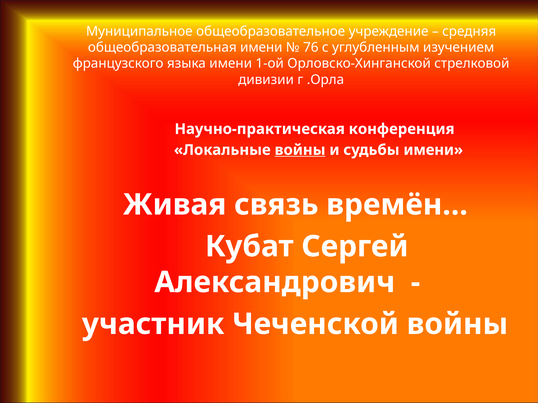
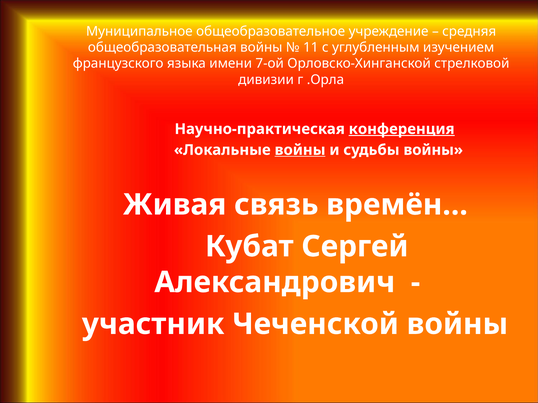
общеобразовательная имени: имени -> войны
76: 76 -> 11
1-ой: 1-ой -> 7-ой
конференция underline: none -> present
судьбы имени: имени -> войны
